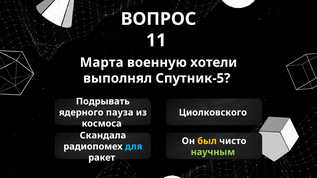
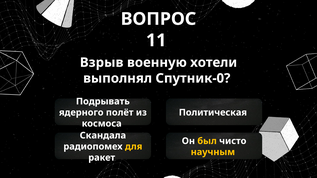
Марта: Марта -> Взрыв
Спутник-5: Спутник-5 -> Спутник-0
пауза: пауза -> полёт
Циолковского: Циолковского -> Политическая
для colour: light blue -> yellow
научным colour: light green -> yellow
